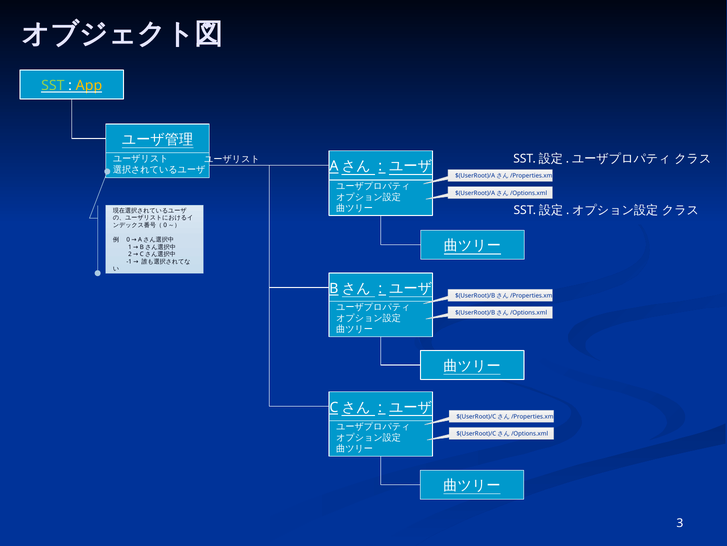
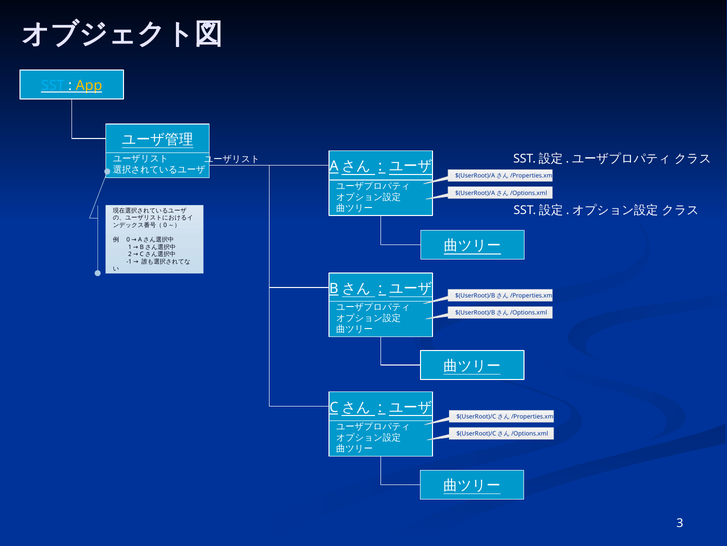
SST colour: light green -> light blue
